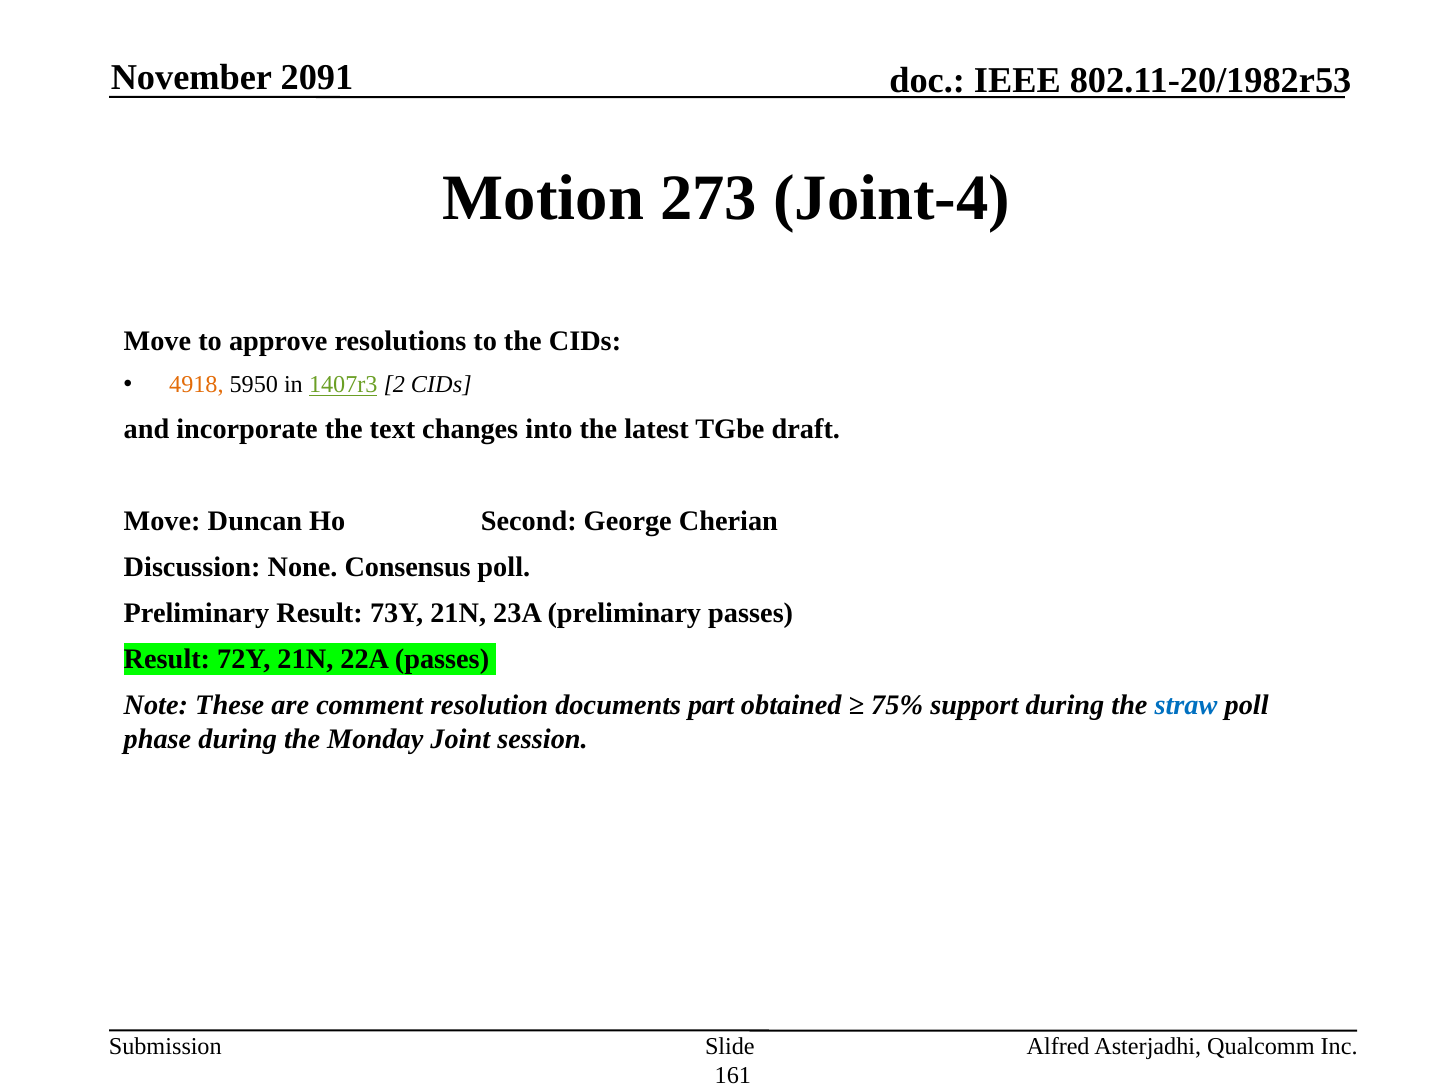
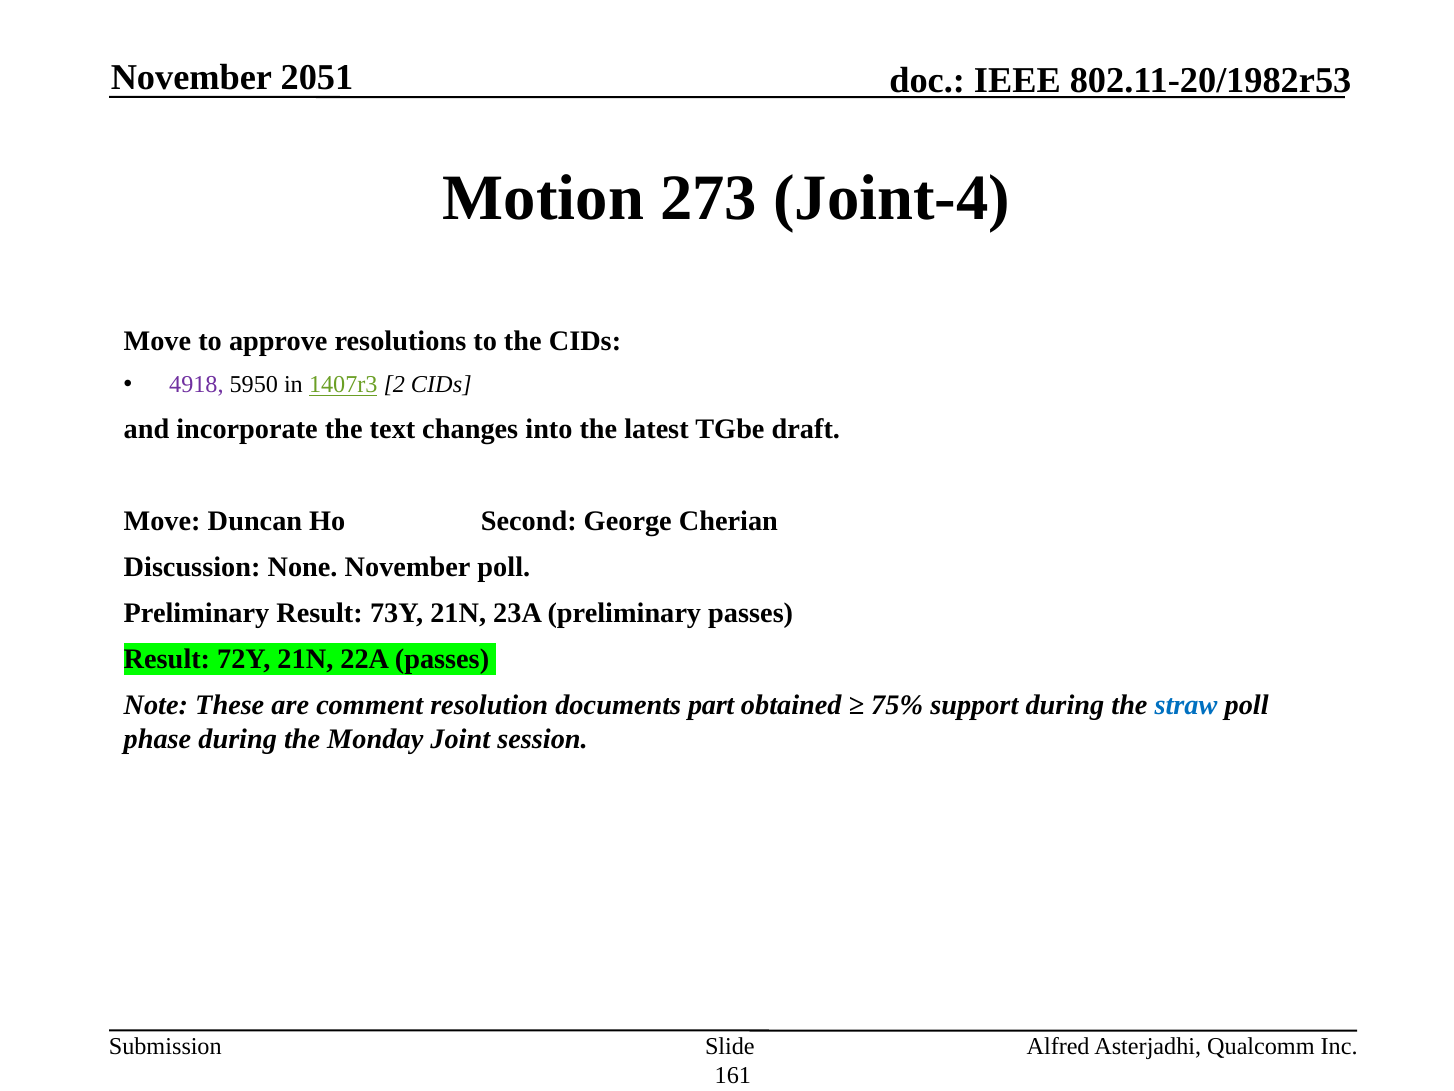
2091: 2091 -> 2051
4918 colour: orange -> purple
None Consensus: Consensus -> November
